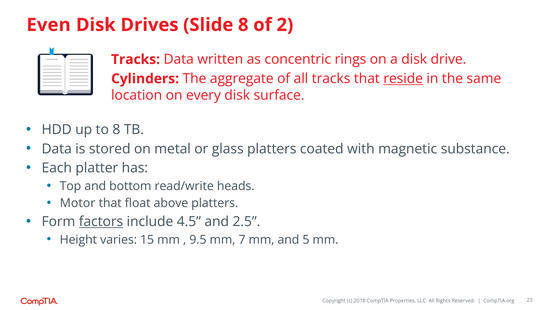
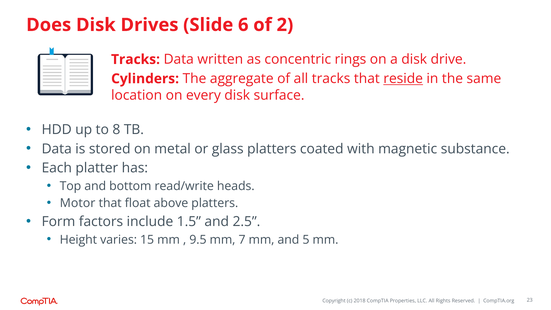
Even: Even -> Does
Slide 8: 8 -> 6
factors underline: present -> none
4.5: 4.5 -> 1.5
